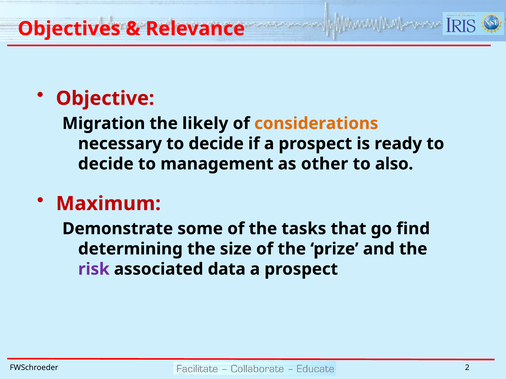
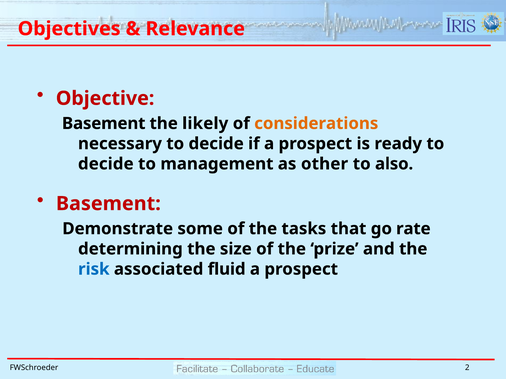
Migration at (104, 124): Migration -> Basement
Maximum at (108, 204): Maximum -> Basement
find: find -> rate
risk colour: purple -> blue
data: data -> fluid
